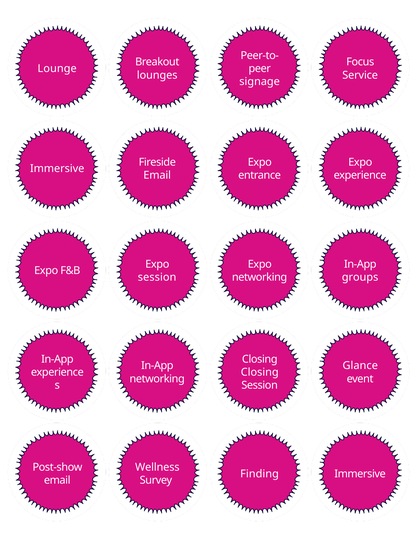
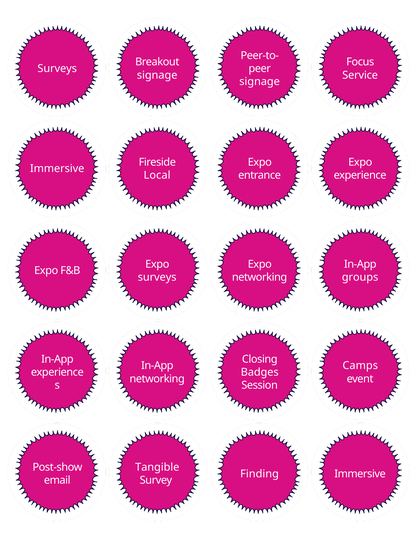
Lounge at (57, 68): Lounge -> Surveys
lounges at (157, 75): lounges -> signage
Email at (157, 175): Email -> Local
session at (157, 277): session -> surveys
Glance: Glance -> Camps
Closing at (260, 372): Closing -> Badges
Wellness: Wellness -> Tangible
